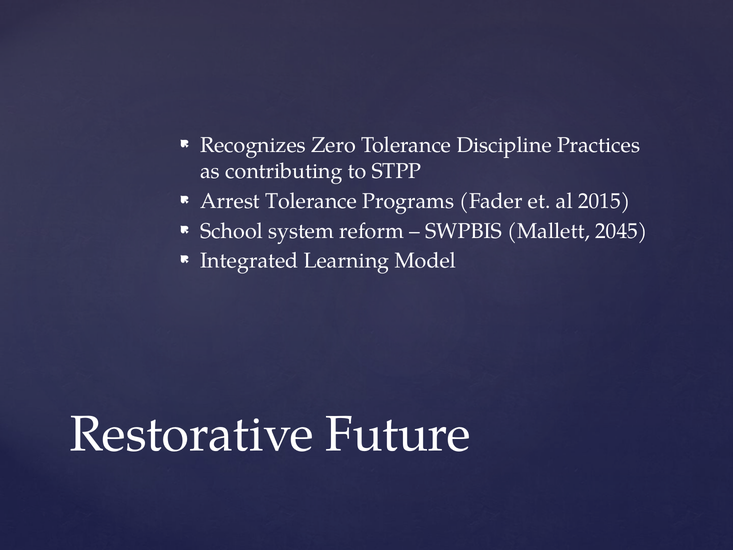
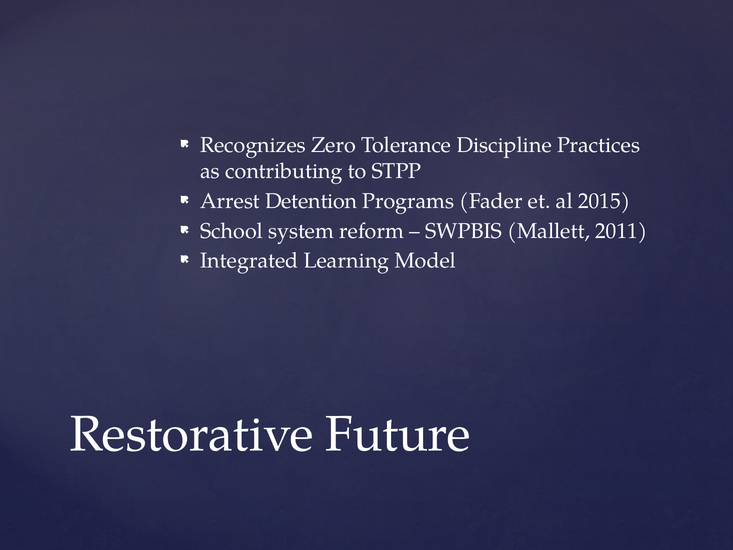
Arrest Tolerance: Tolerance -> Detention
2045: 2045 -> 2011
